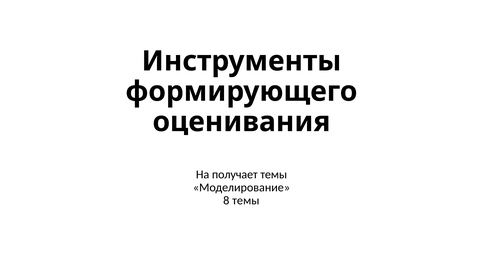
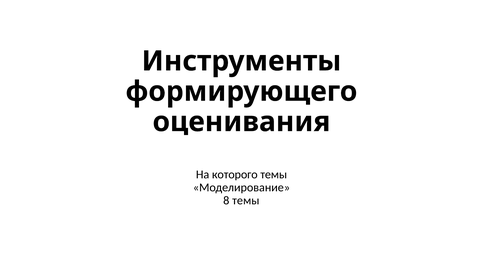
получает: получает -> которого
